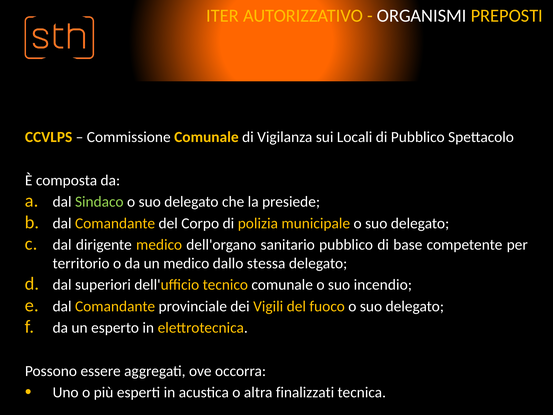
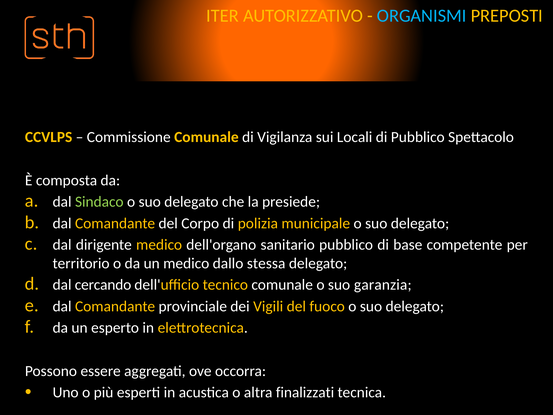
ORGANISMI colour: white -> light blue
superiori: superiori -> cercando
incendio: incendio -> garanzia
